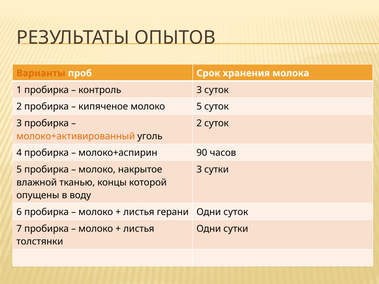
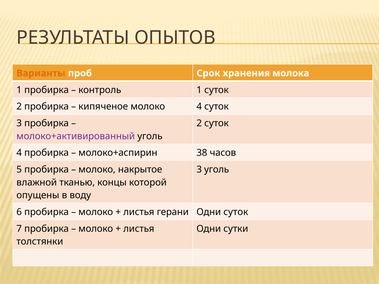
контроль 3: 3 -> 1
молоко 5: 5 -> 4
молоко+активированный colour: orange -> purple
90: 90 -> 38
3 сутки: сутки -> уголь
